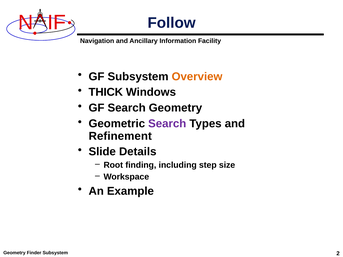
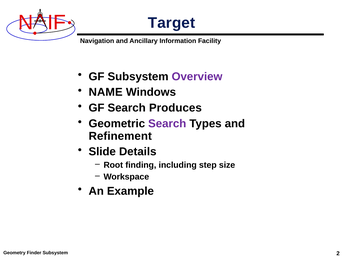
Follow: Follow -> Target
Overview colour: orange -> purple
THICK: THICK -> NAME
Search Geometry: Geometry -> Produces
